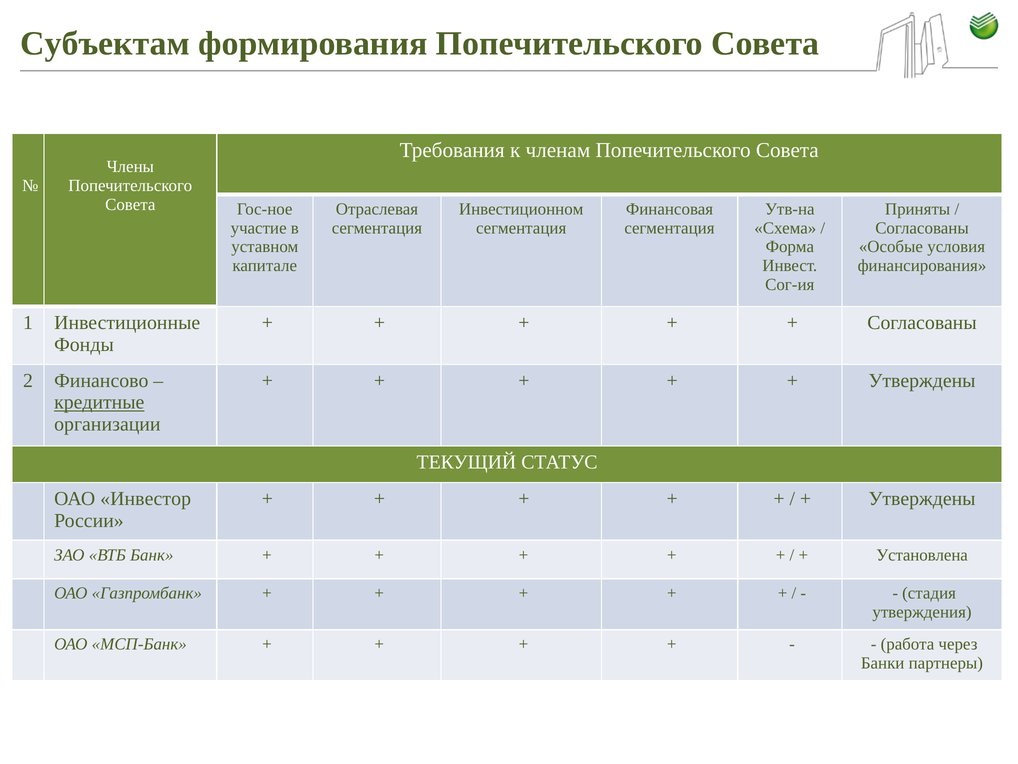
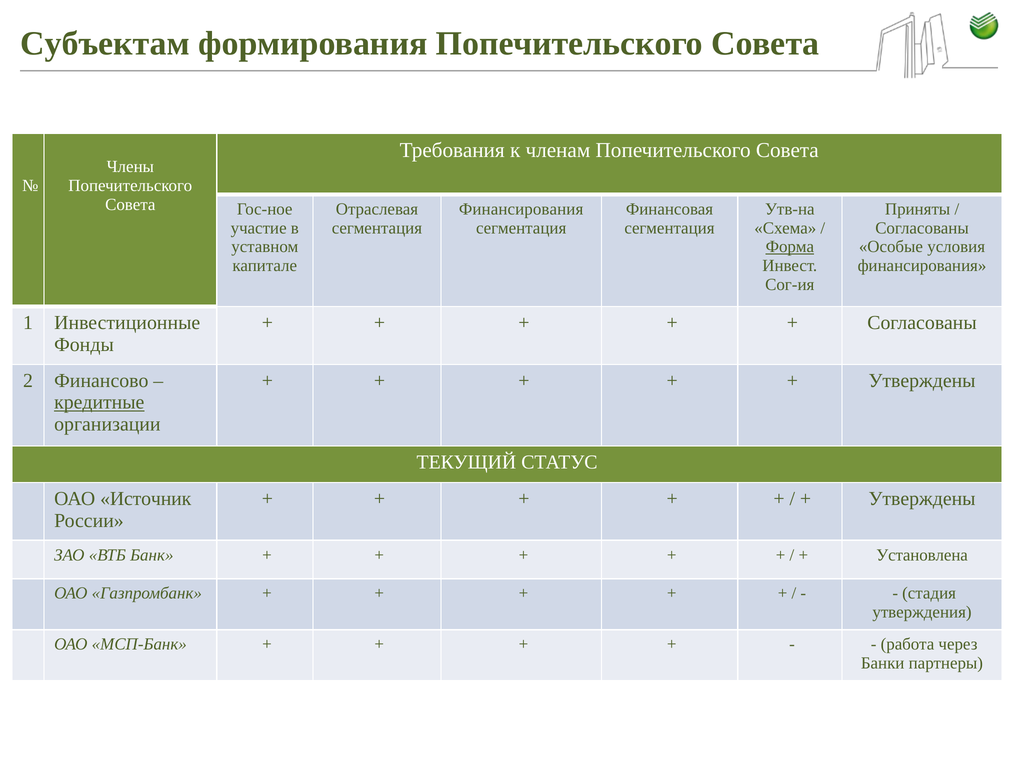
Инвестиционном at (521, 209): Инвестиционном -> Финансирования
Форма underline: none -> present
Инвестор: Инвестор -> Источник
